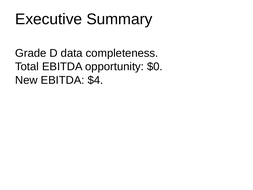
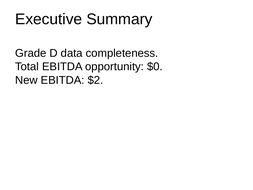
$4: $4 -> $2
